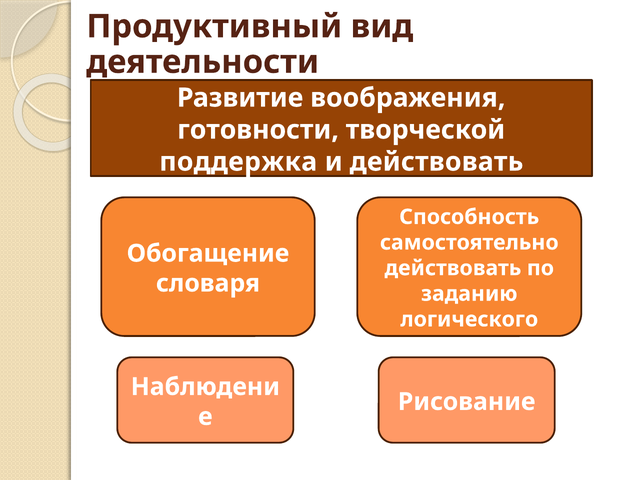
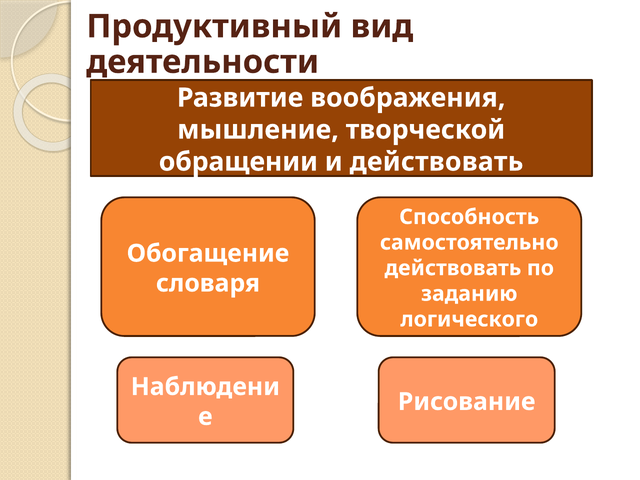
готовности: готовности -> мышление
поддержка: поддержка -> обращении
